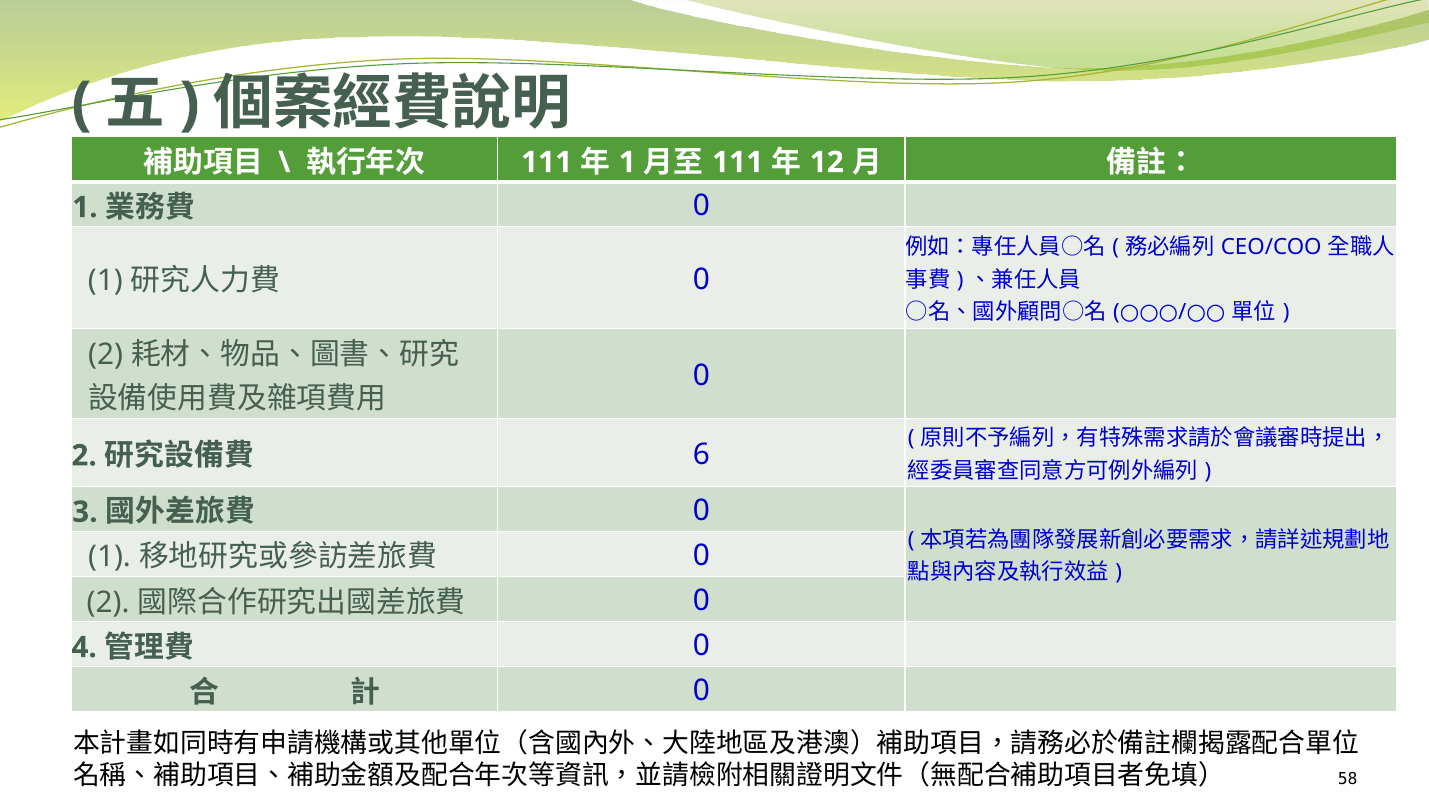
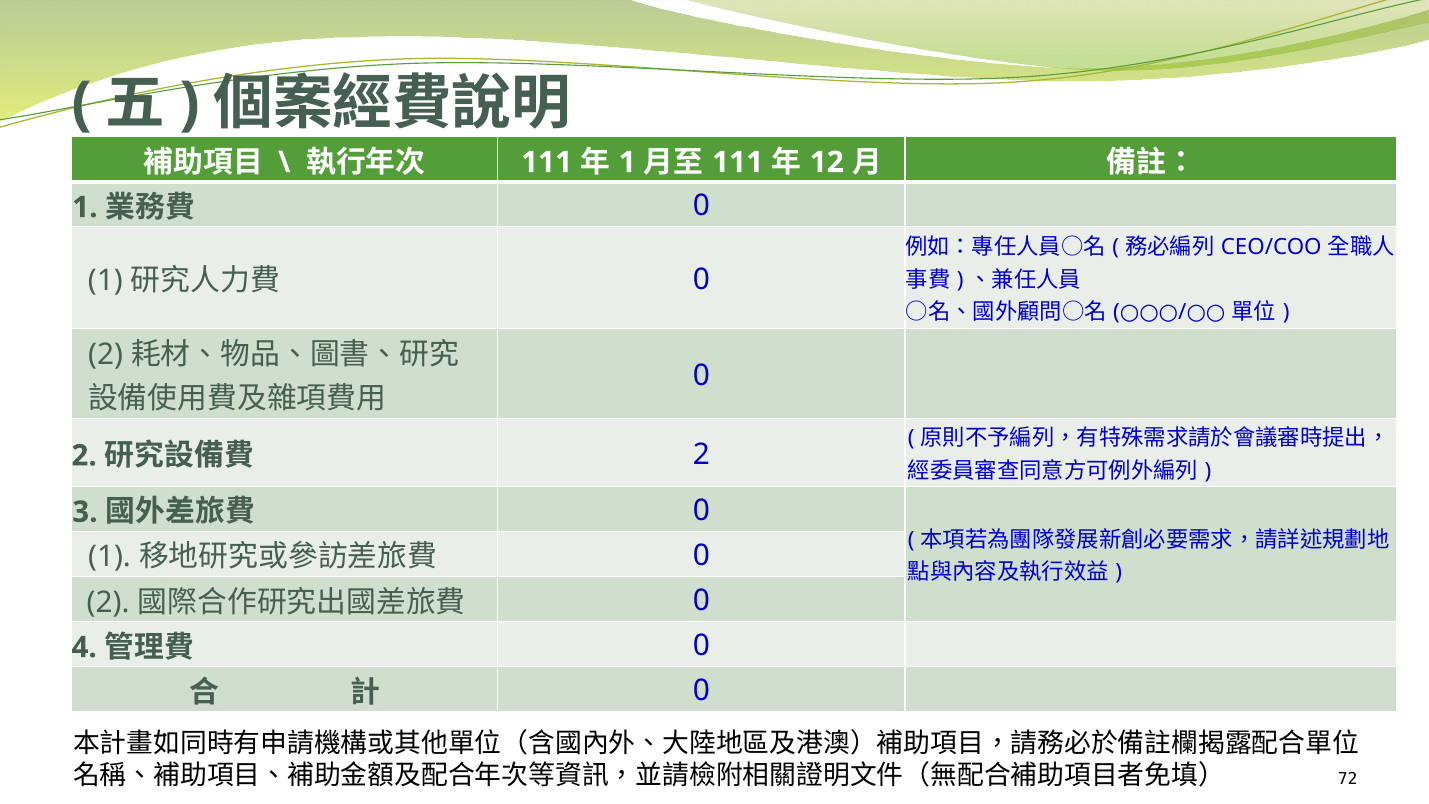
6 at (701, 454): 6 -> 2
58: 58 -> 72
